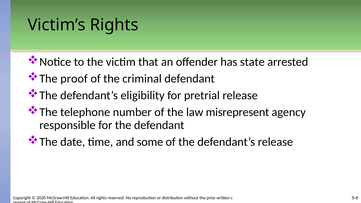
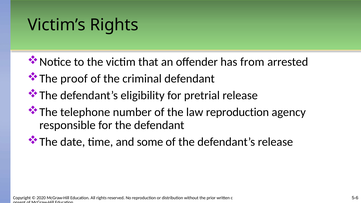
state: state -> from
law misrepresent: misrepresent -> reproduction
